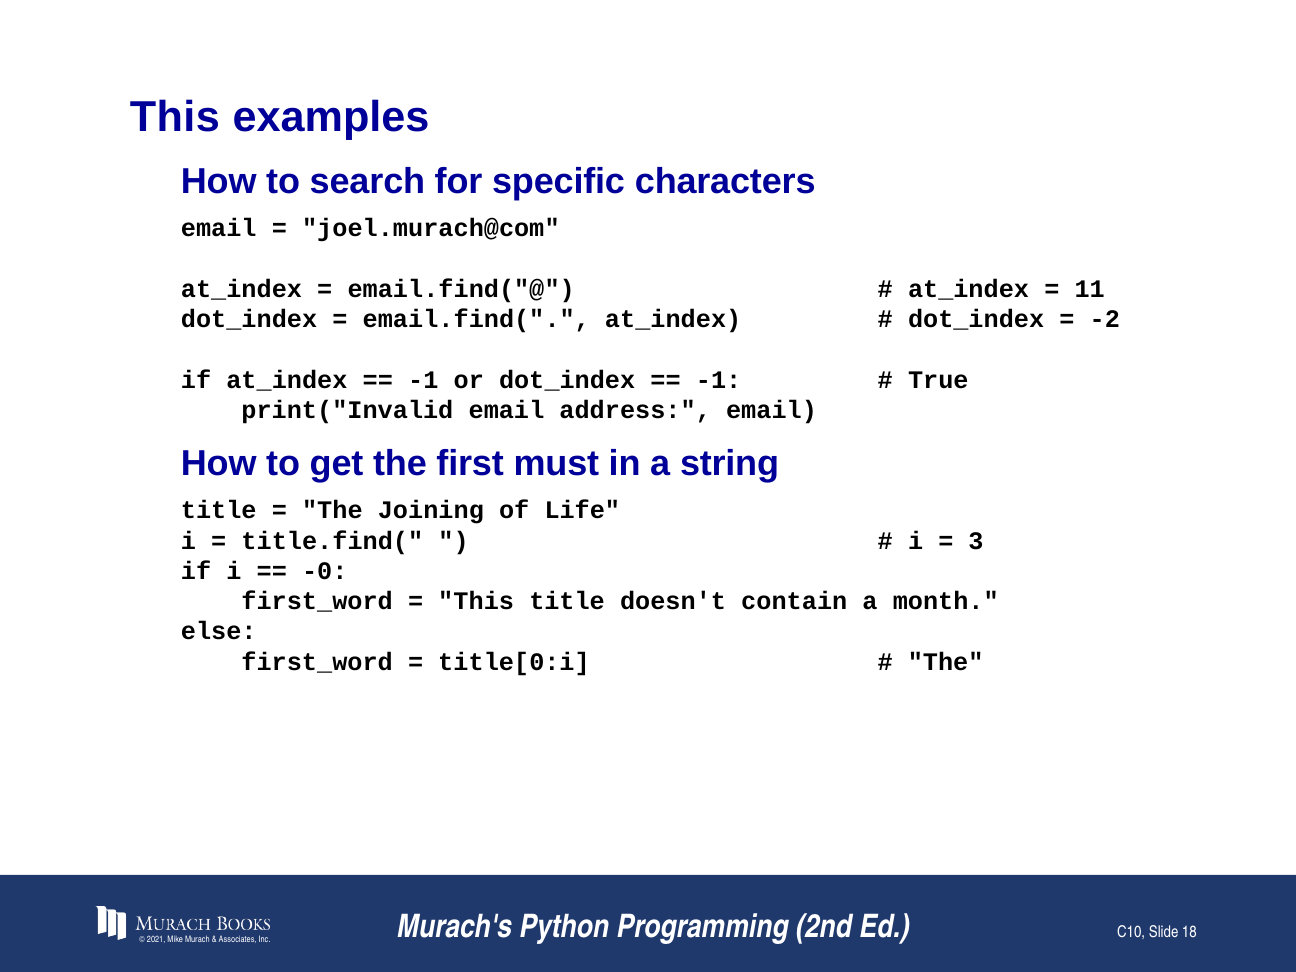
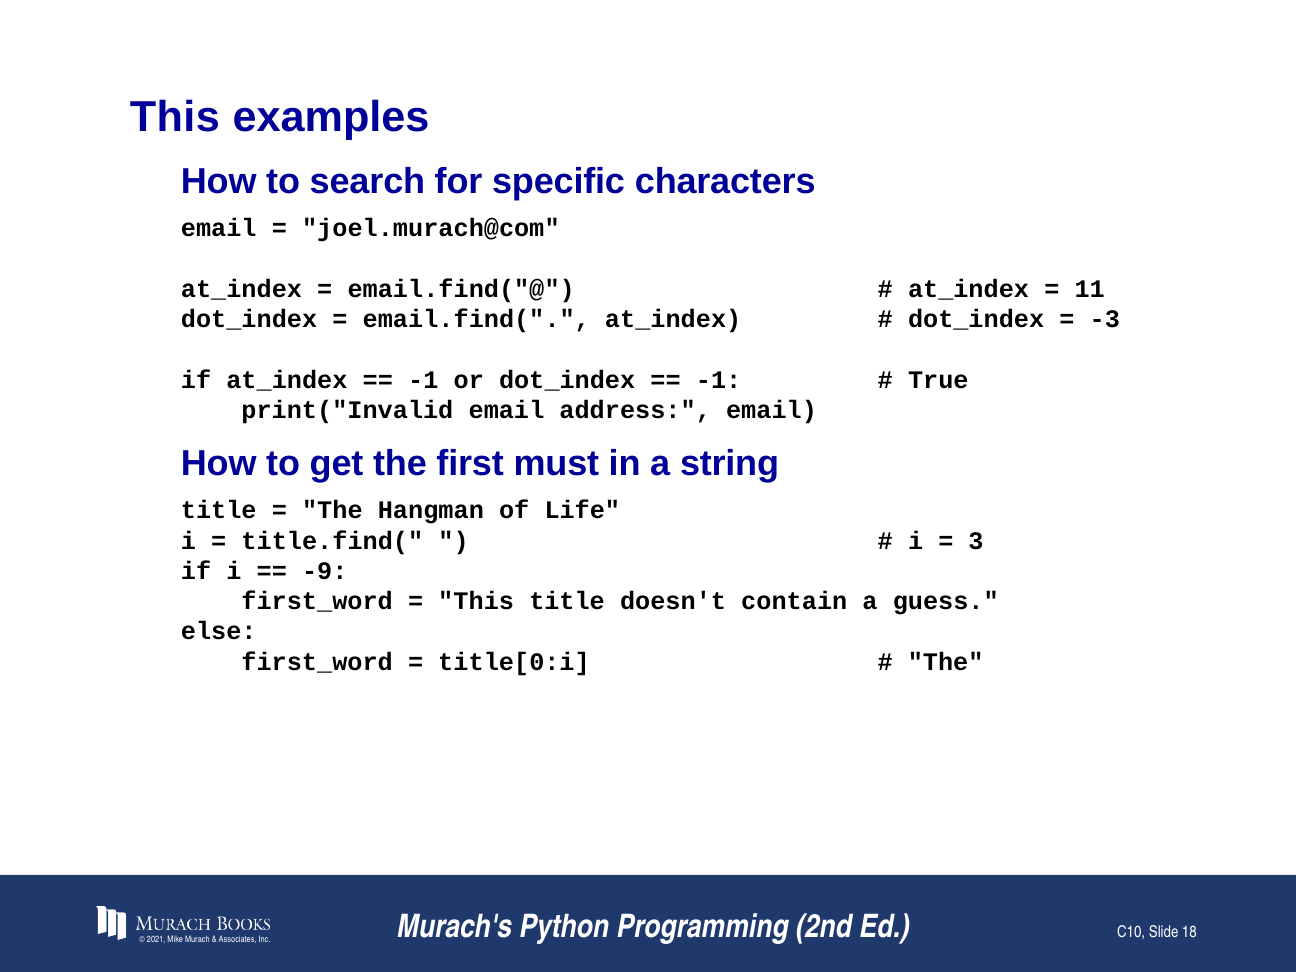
-2: -2 -> -3
Joining: Joining -> Hangman
-0: -0 -> -9
month: month -> guess
